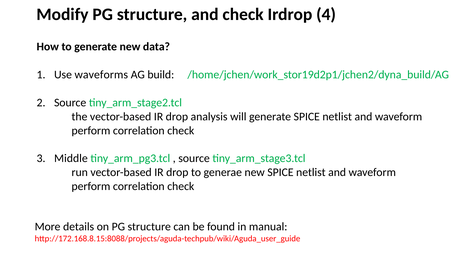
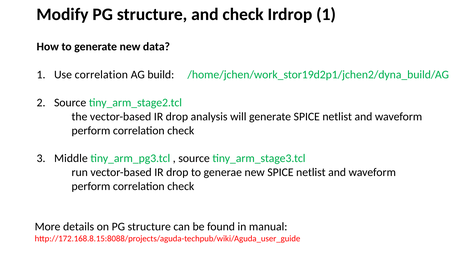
Irdrop 4: 4 -> 1
Use waveforms: waveforms -> correlation
